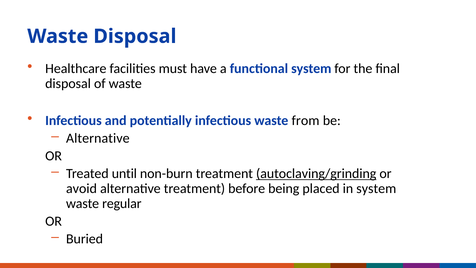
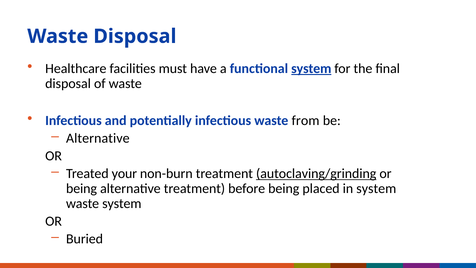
system at (311, 68) underline: none -> present
until: until -> your
avoid at (81, 188): avoid -> being
waste regular: regular -> system
